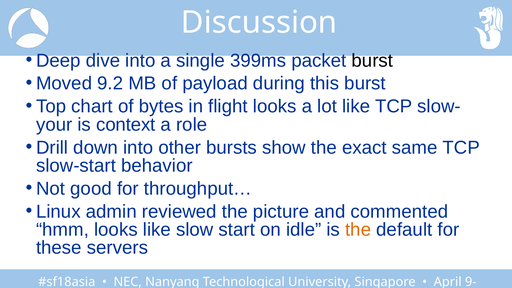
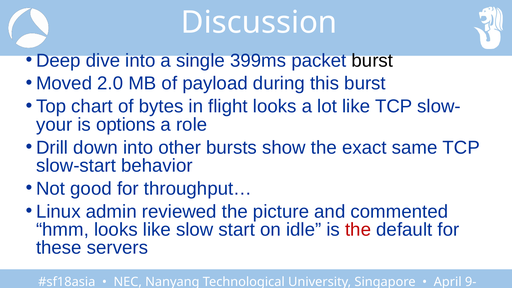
9.2: 9.2 -> 2.0
context: context -> options
the at (358, 230) colour: orange -> red
